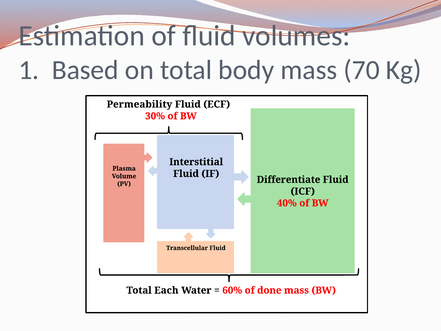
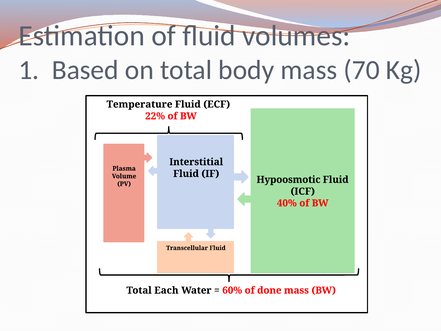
Permeability: Permeability -> Temperature
30%: 30% -> 22%
Differentiate: Differentiate -> Hypoosmotic
